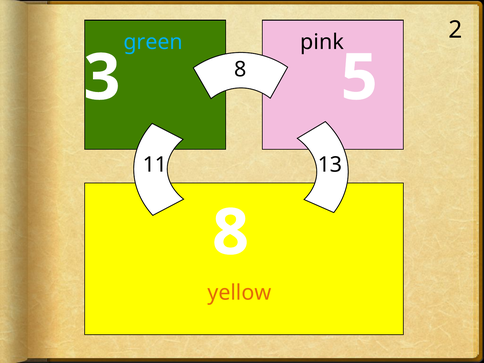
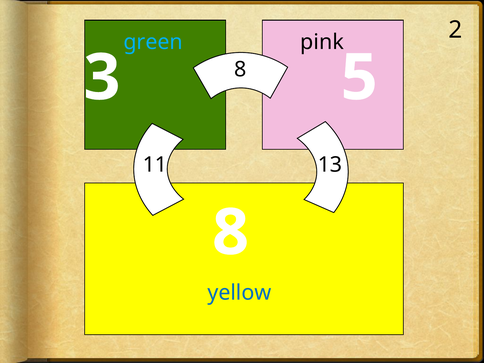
yellow colour: orange -> blue
